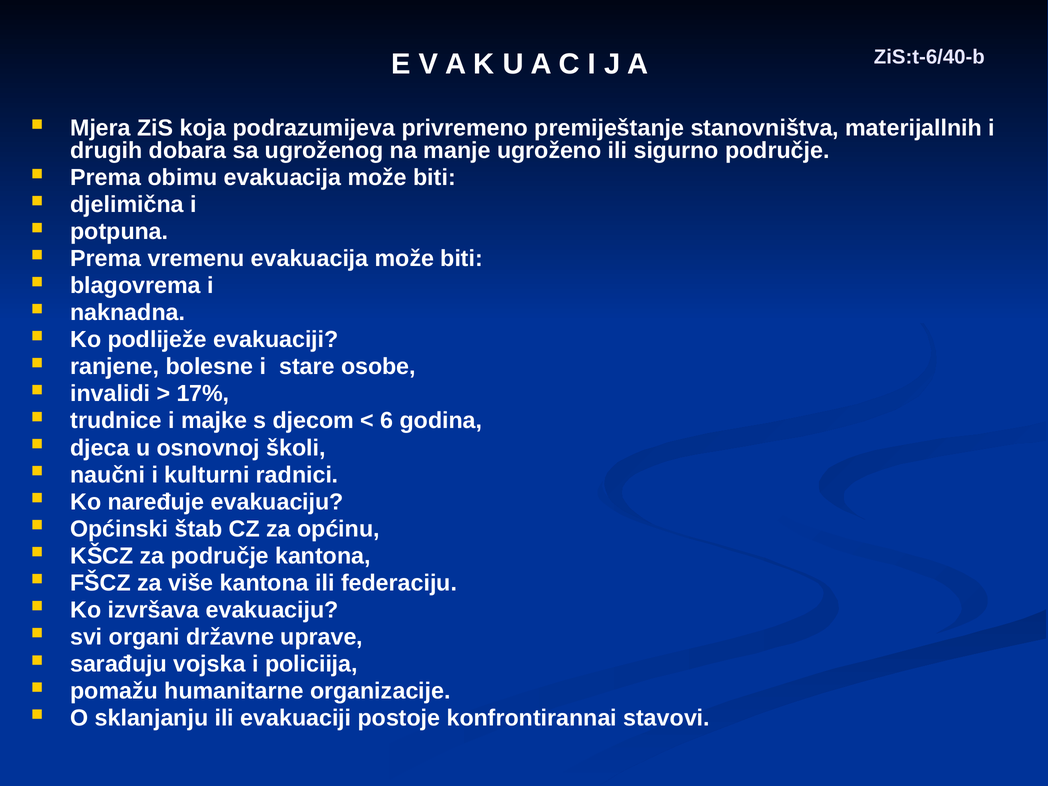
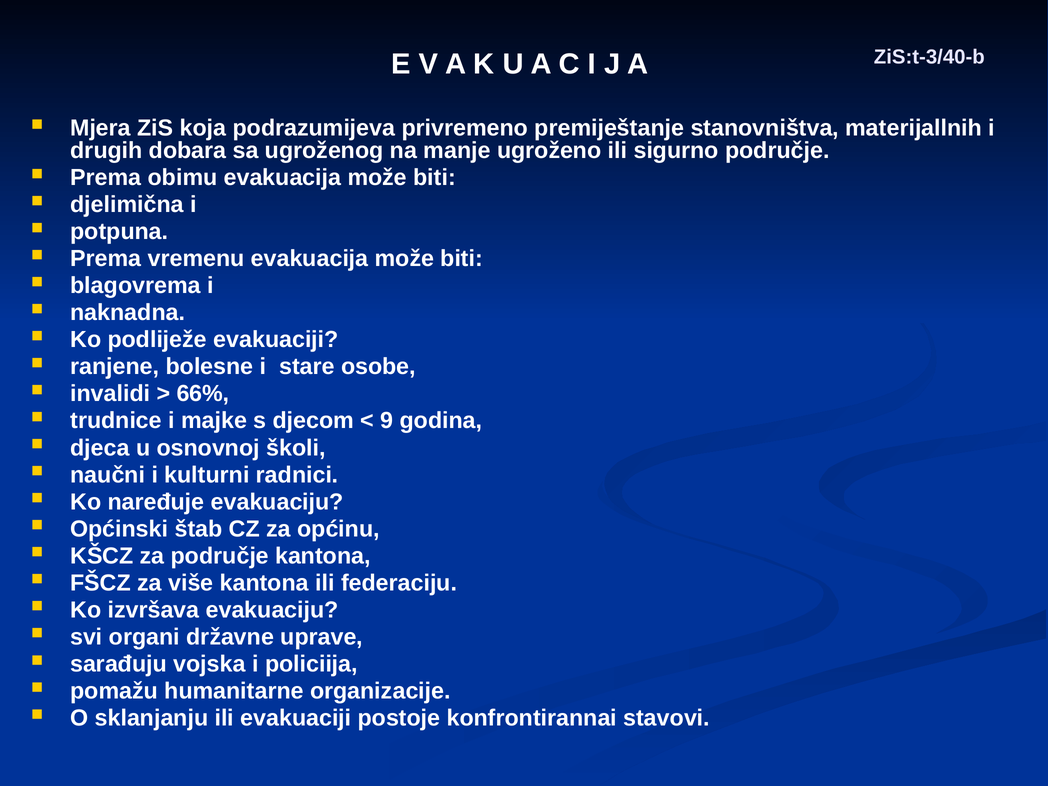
ZiS:t-6/40-b: ZiS:t-6/40-b -> ZiS:t-3/40-b
17%: 17% -> 66%
6: 6 -> 9
